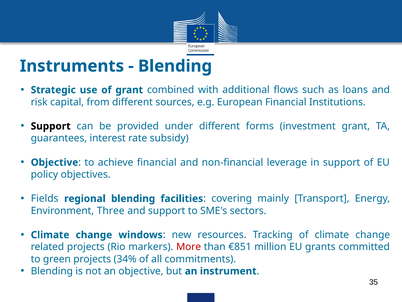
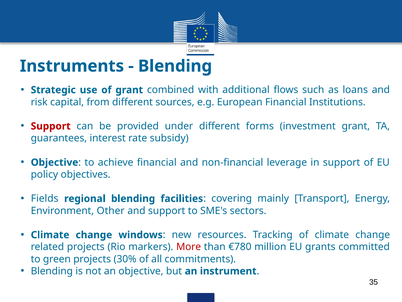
Support at (51, 126) colour: black -> red
Three: Three -> Other
€851: €851 -> €780
34%: 34% -> 30%
